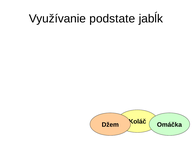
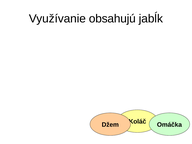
podstate: podstate -> obsahujú
